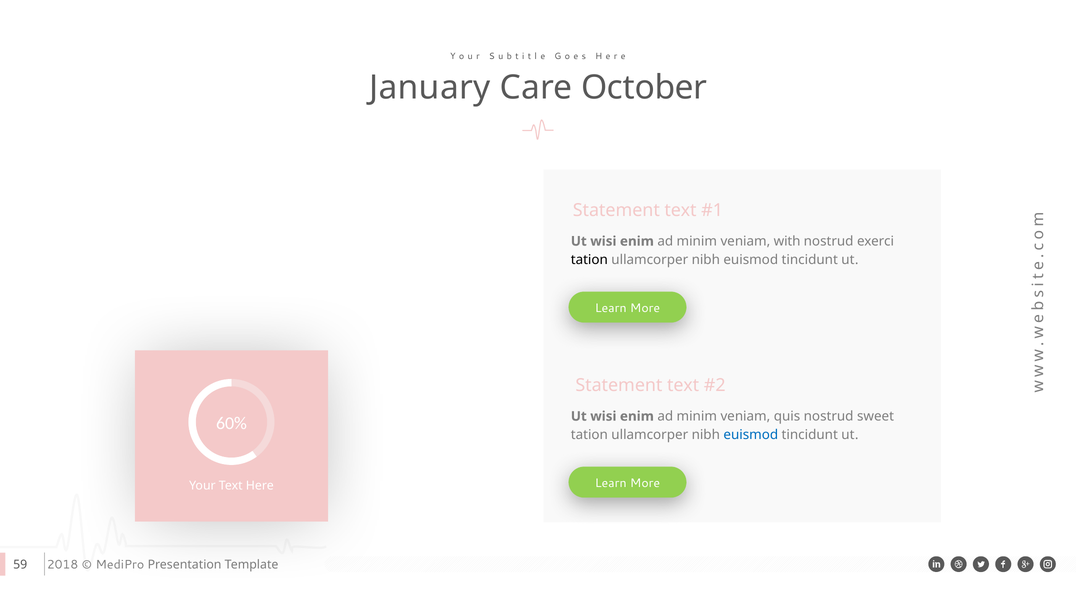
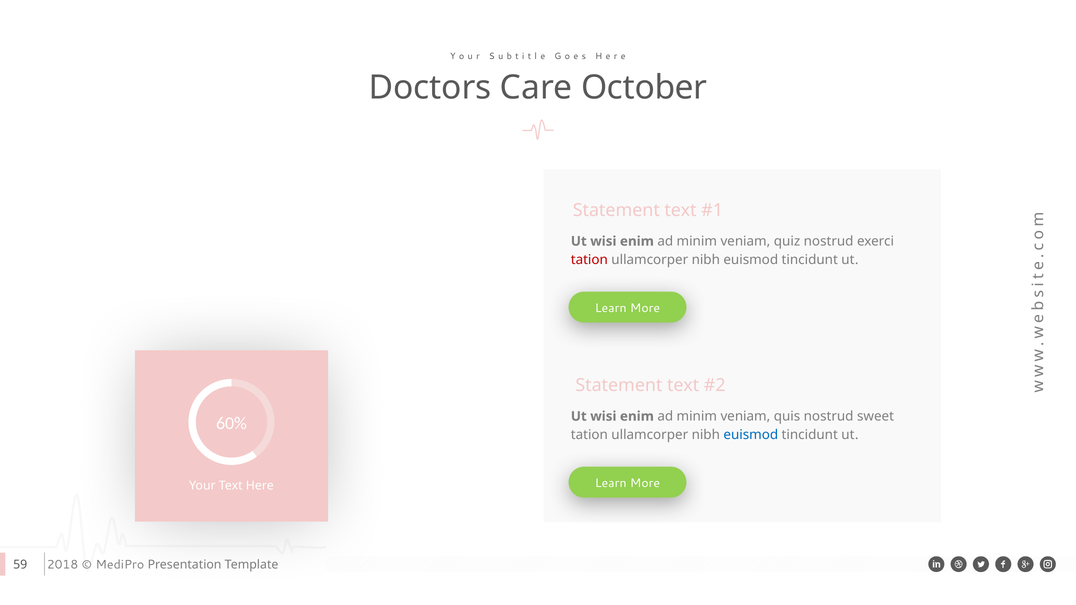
January: January -> Doctors
with: with -> quiz
tation at (589, 260) colour: black -> red
